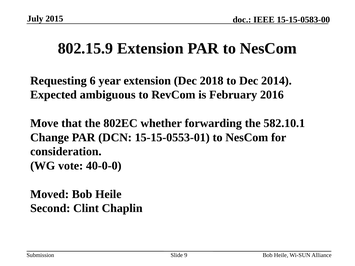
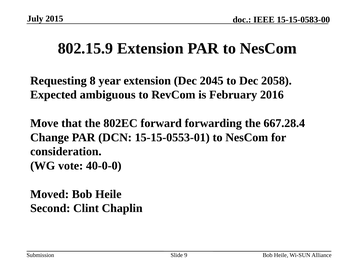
6: 6 -> 8
2018: 2018 -> 2045
2014: 2014 -> 2058
whether: whether -> forward
582.10.1: 582.10.1 -> 667.28.4
